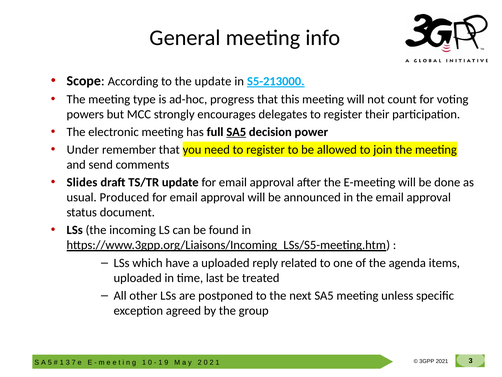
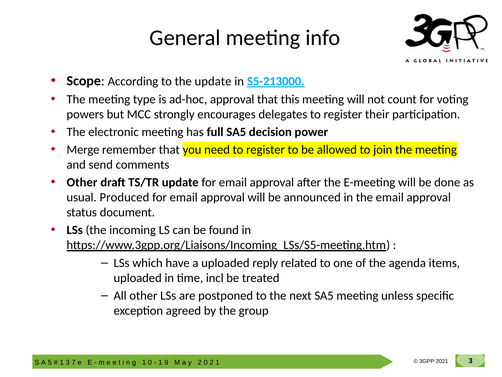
ad-hoc progress: progress -> approval
SA5 at (236, 132) underline: present -> none
Under: Under -> Merge
Slides at (82, 182): Slides -> Other
last: last -> incl
